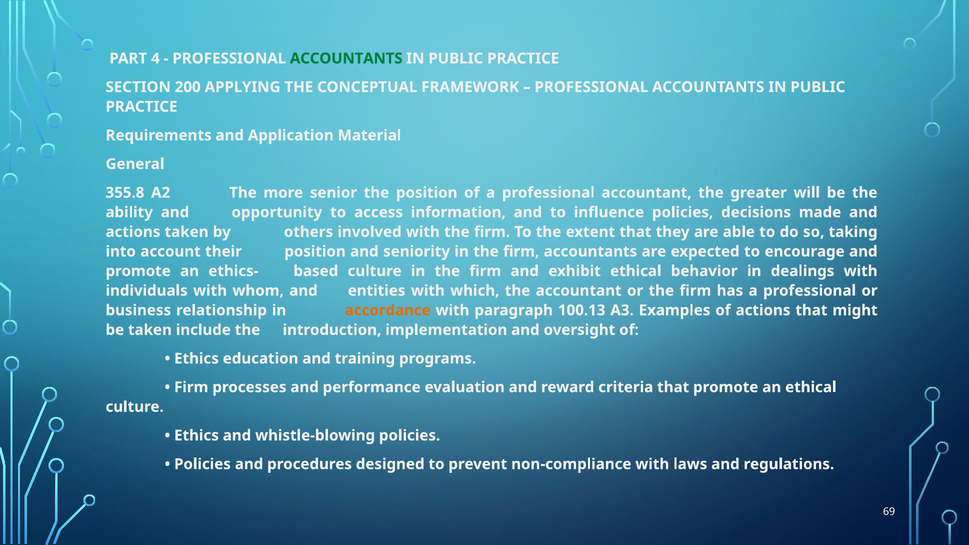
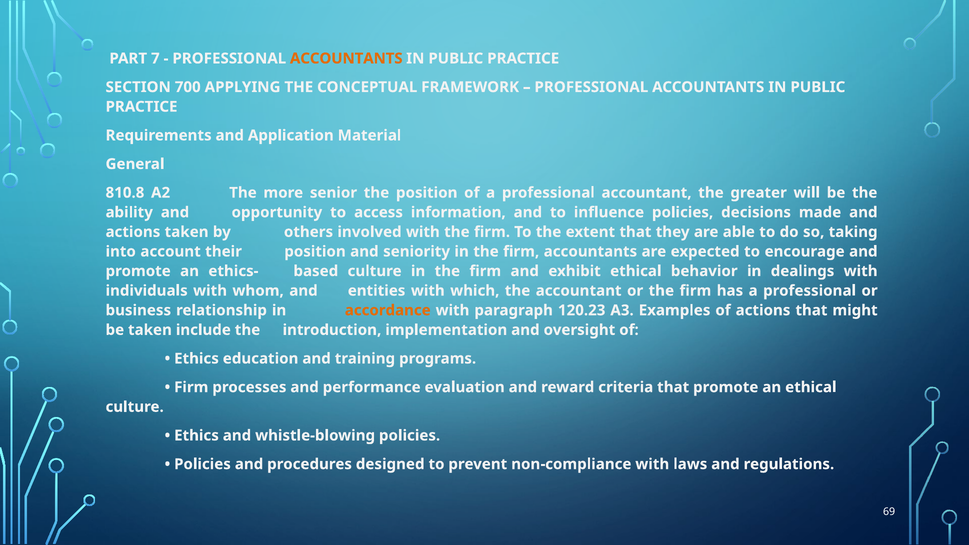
4: 4 -> 7
ACCOUNTANTS at (346, 58) colour: green -> orange
200: 200 -> 700
355.8: 355.8 -> 810.8
100.13: 100.13 -> 120.23
